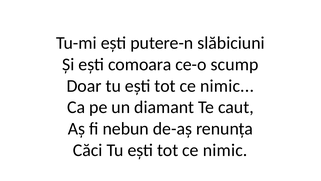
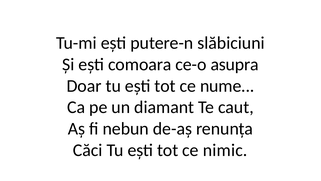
scump: scump -> asupra
nimic at (227, 86): nimic -> nume
